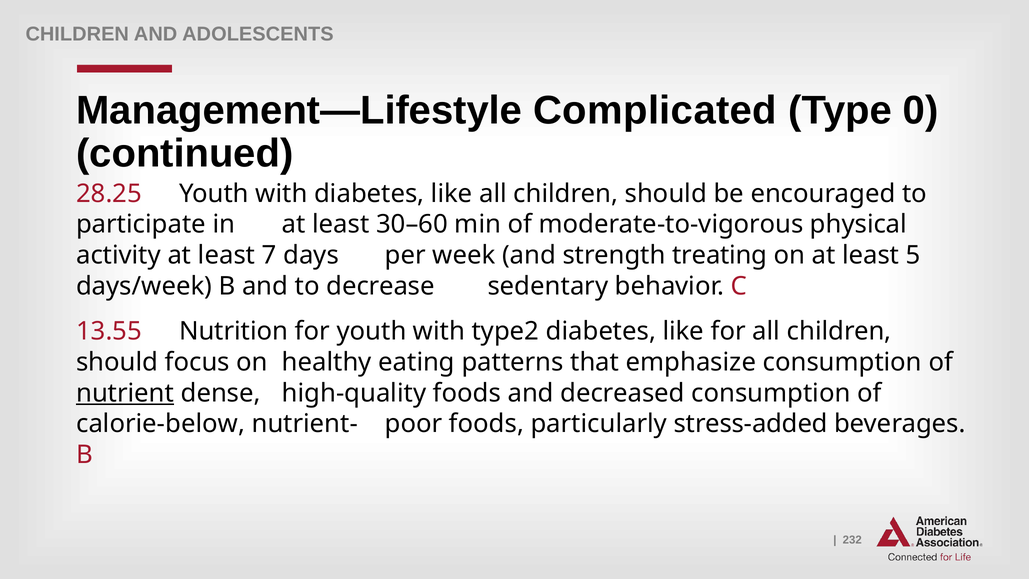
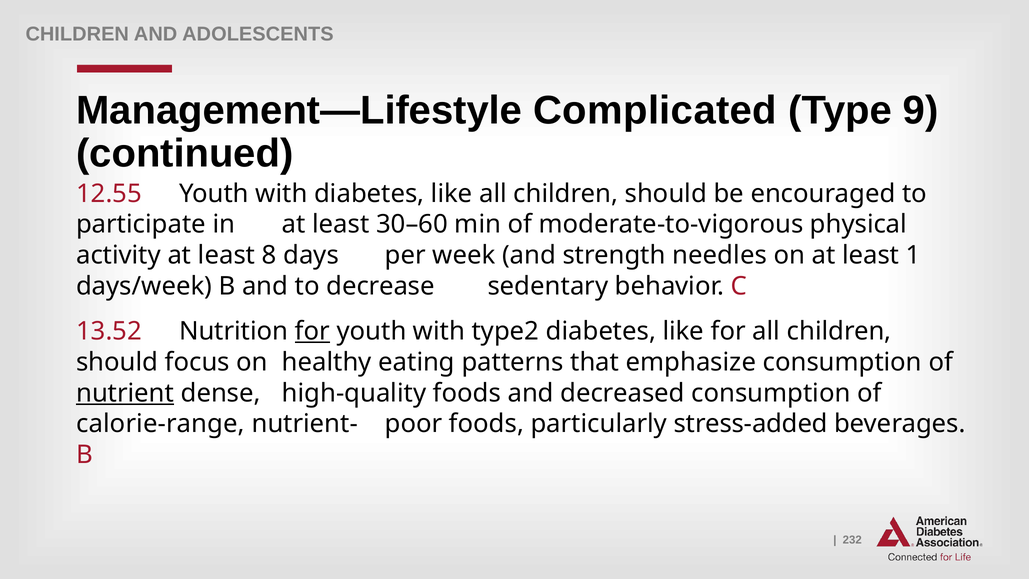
0: 0 -> 9
28.25: 28.25 -> 12.55
7: 7 -> 8
treating: treating -> needles
5: 5 -> 1
13.55: 13.55 -> 13.52
for at (312, 331) underline: none -> present
calorie-below: calorie-below -> calorie-range
